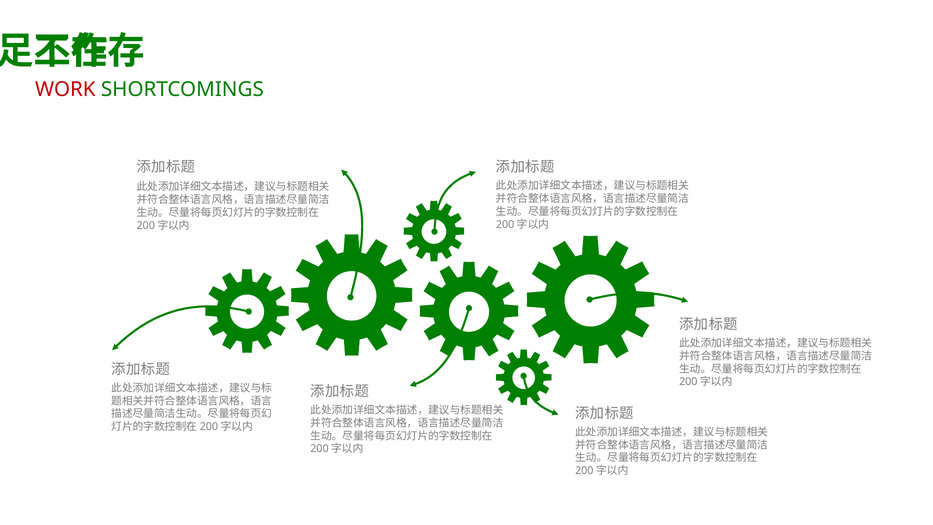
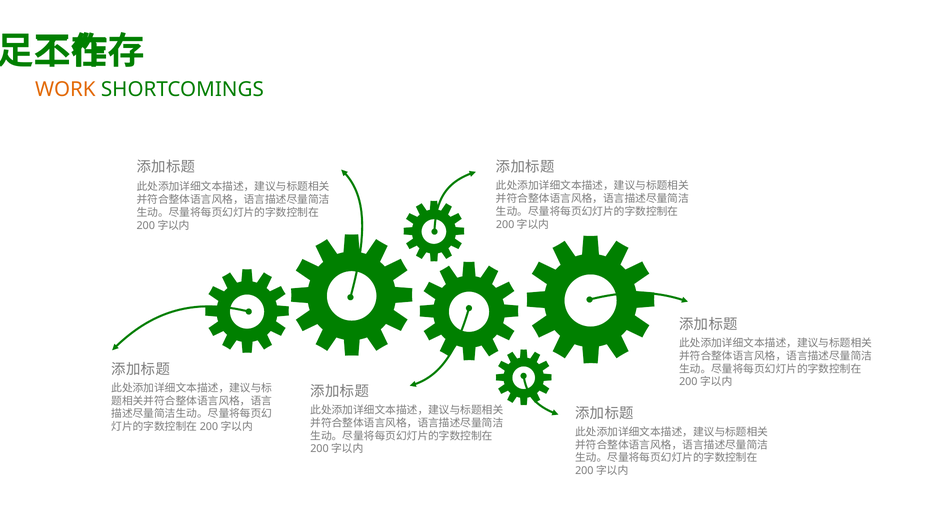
WORK colour: red -> orange
